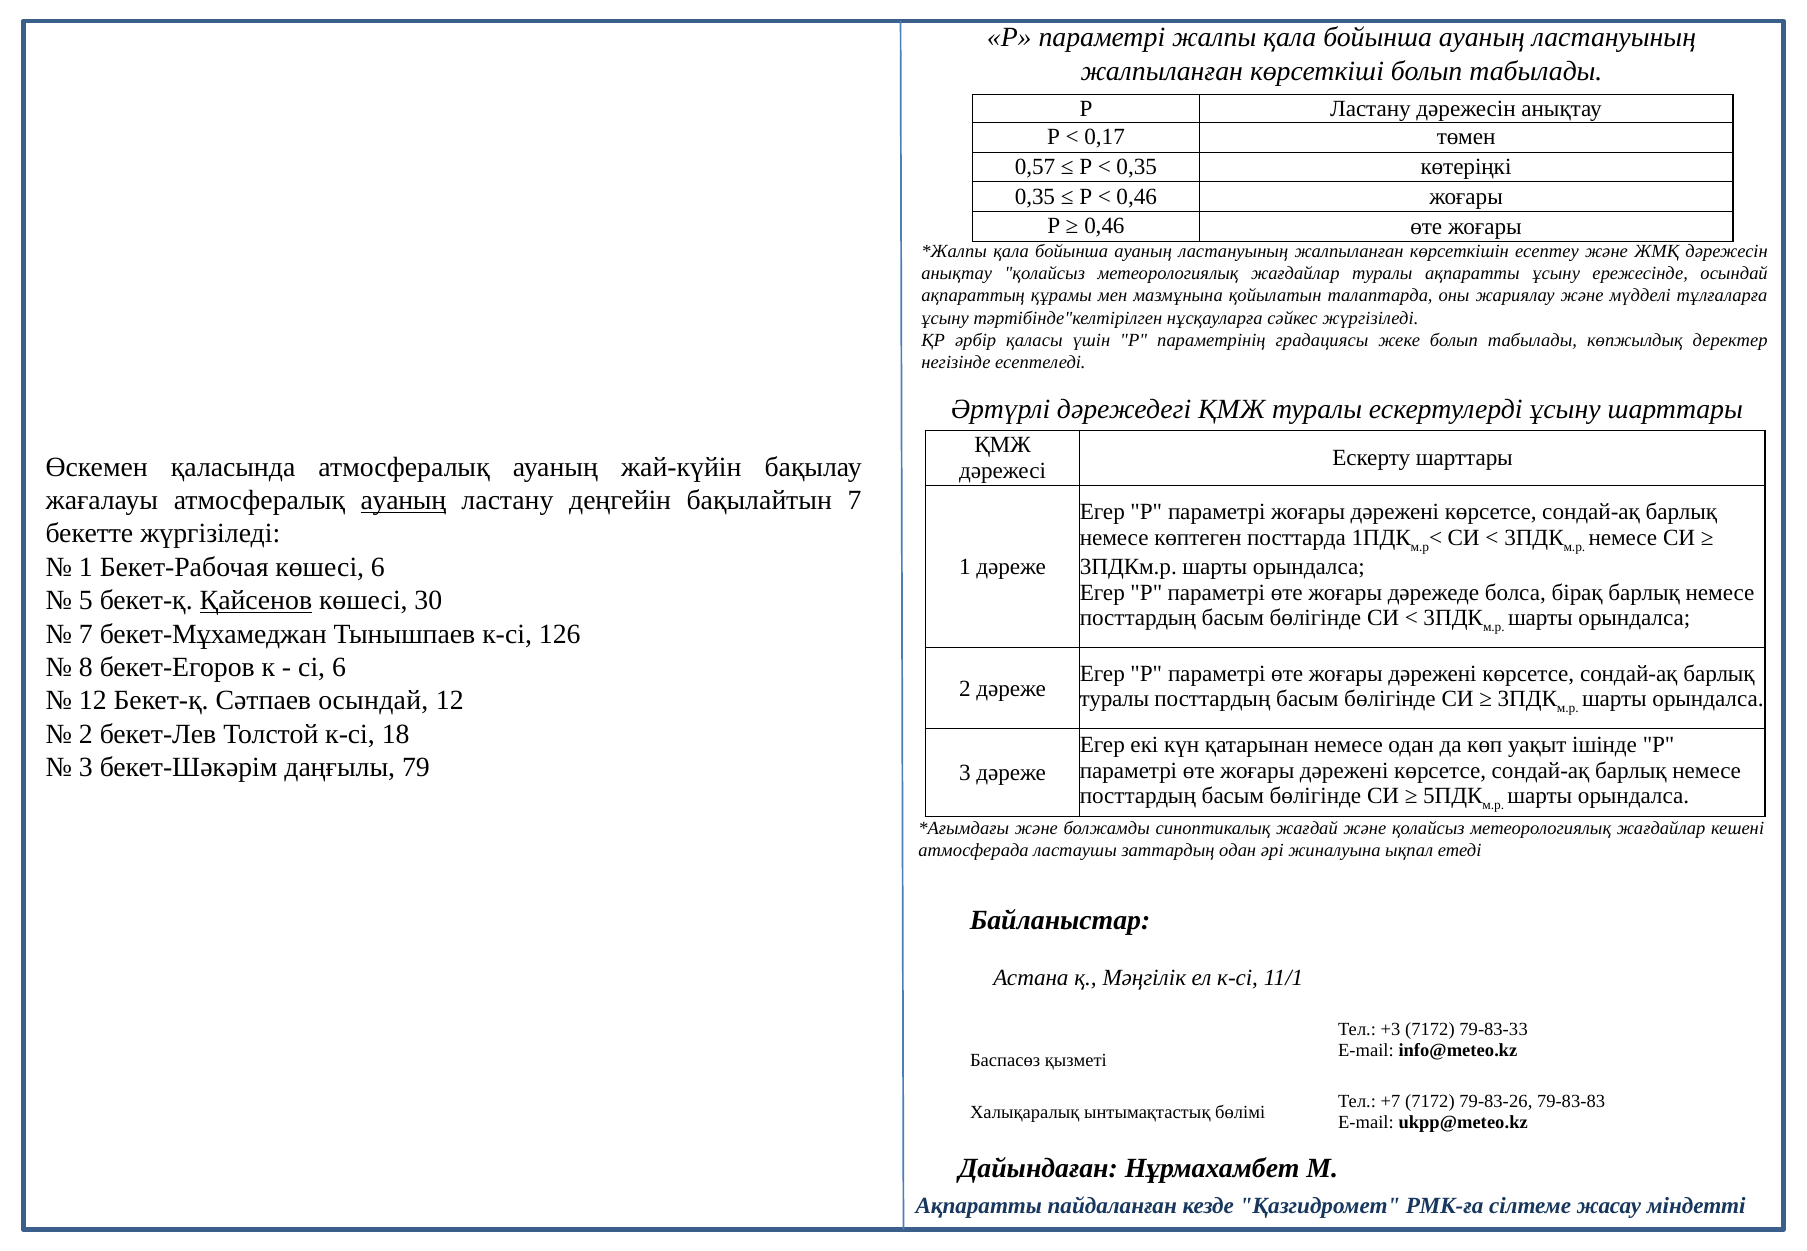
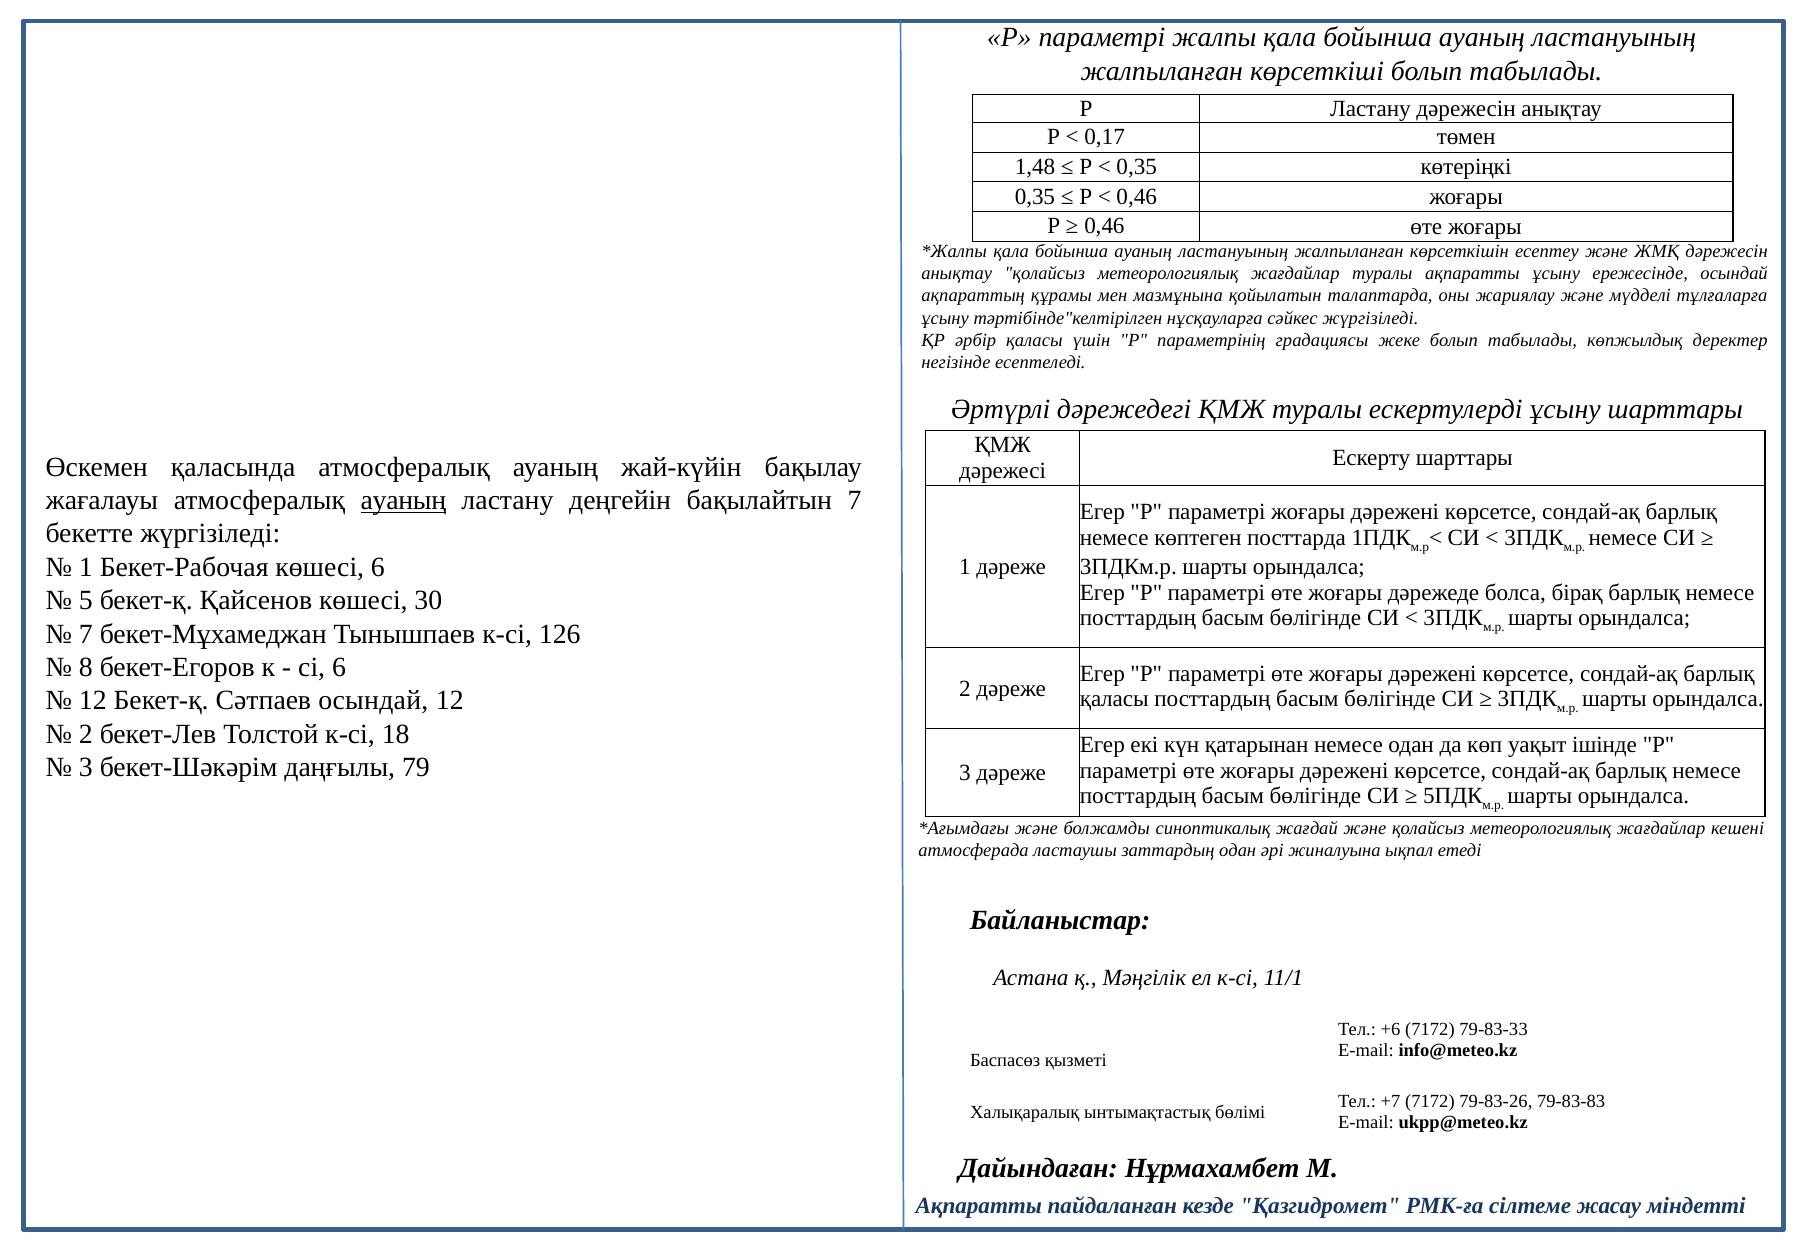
0,57: 0,57 -> 1,48
Қайсенов underline: present -> none
туралы at (1114, 699): туралы -> қаласы
+3: +3 -> +6
